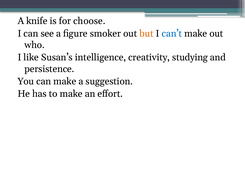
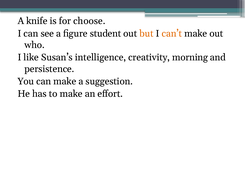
smoker: smoker -> student
can’t colour: blue -> orange
studying: studying -> morning
